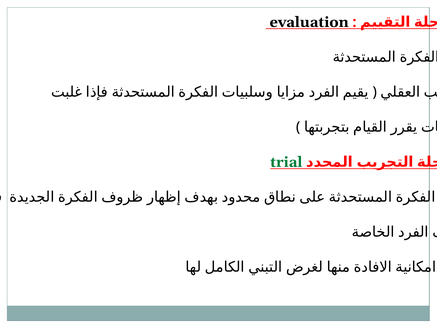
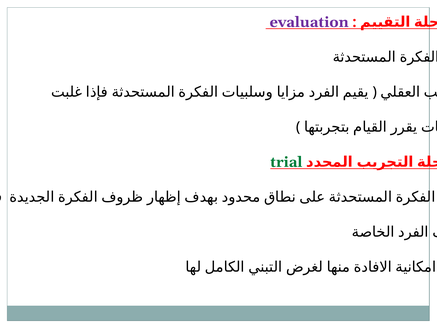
evaluation colour: black -> purple
